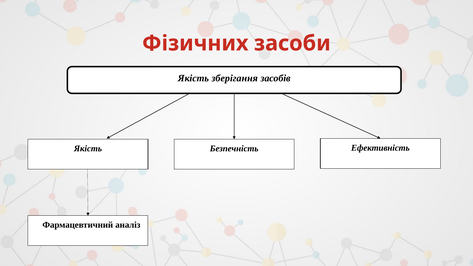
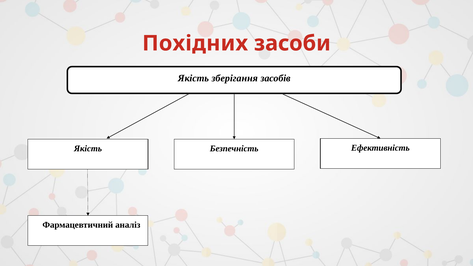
Фізичних: Фізичних -> Похідних
